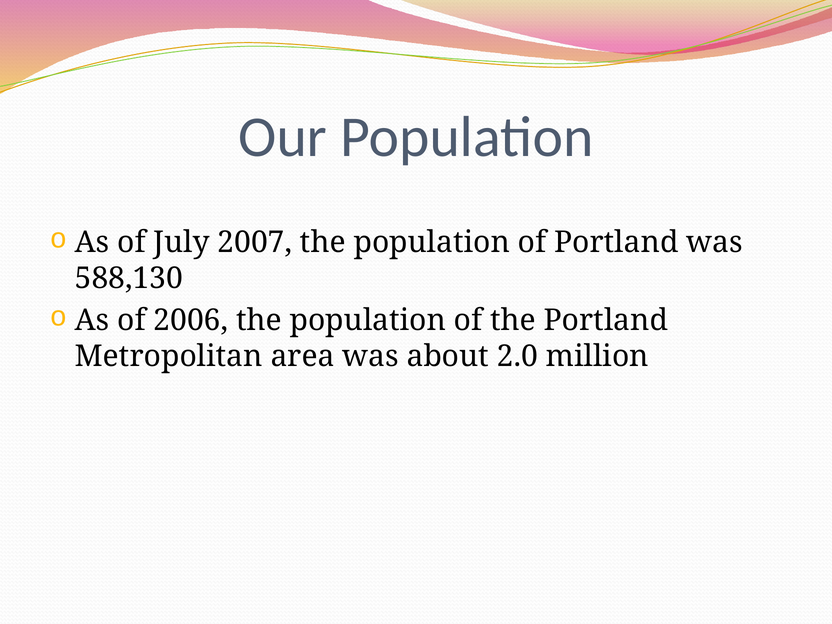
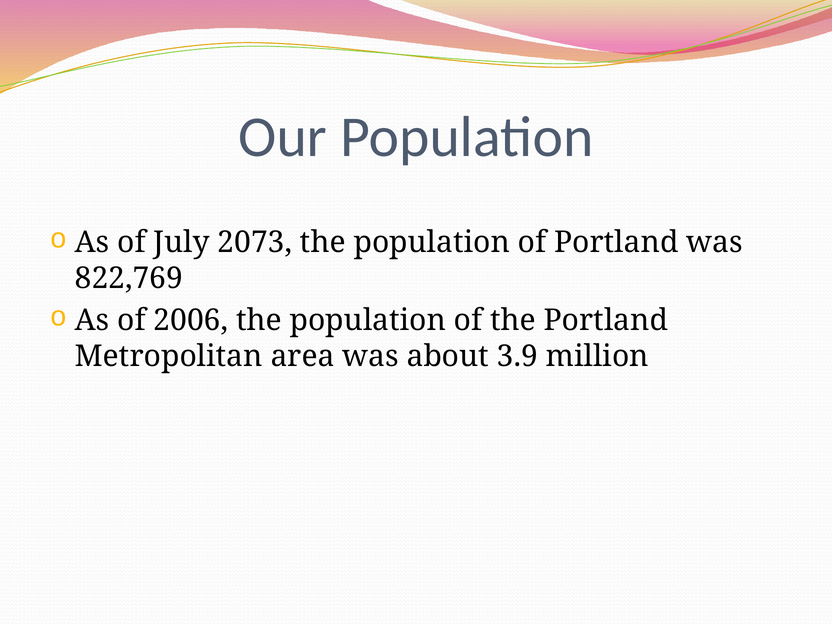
2007: 2007 -> 2073
588,130: 588,130 -> 822,769
2.0: 2.0 -> 3.9
